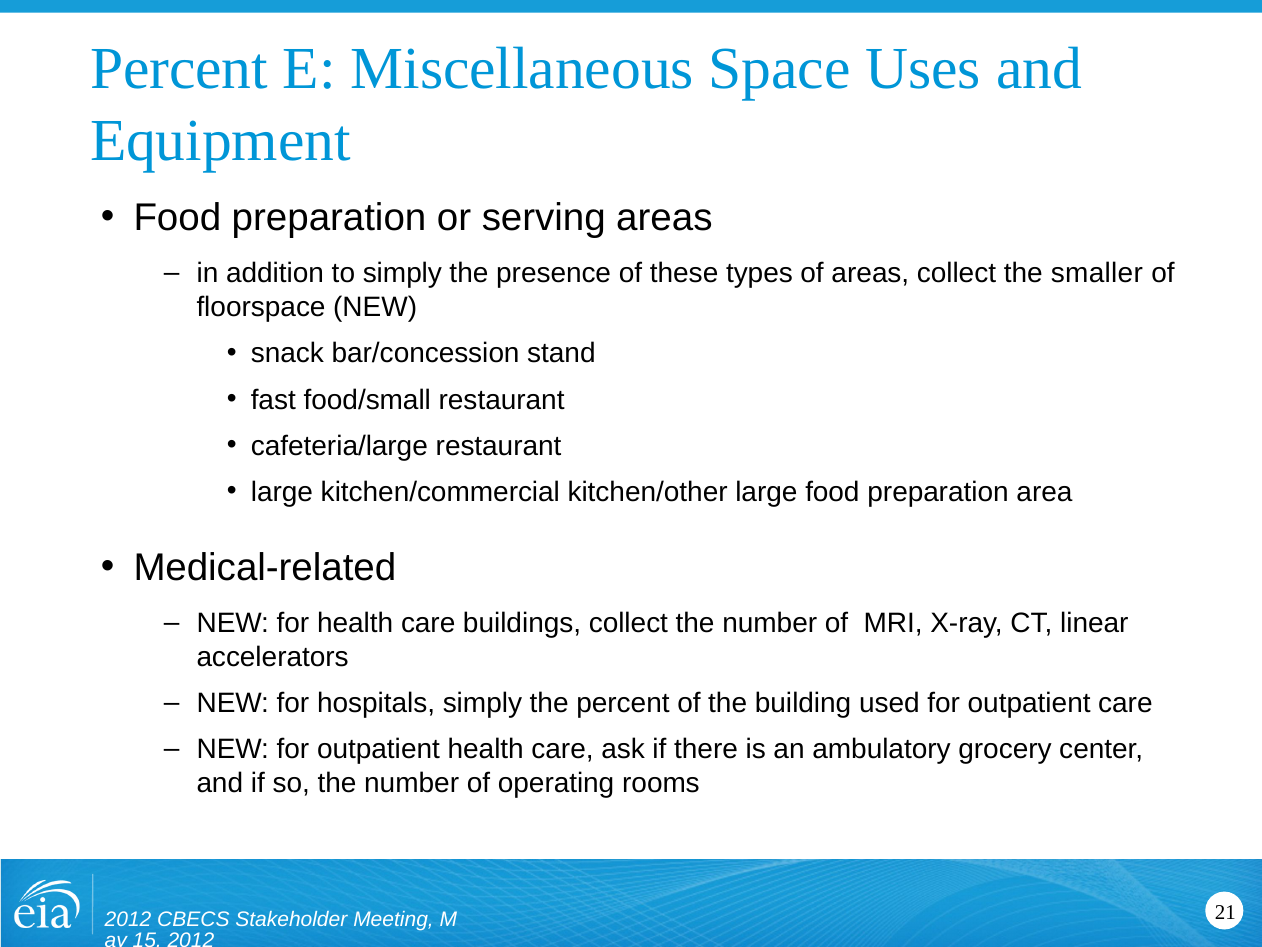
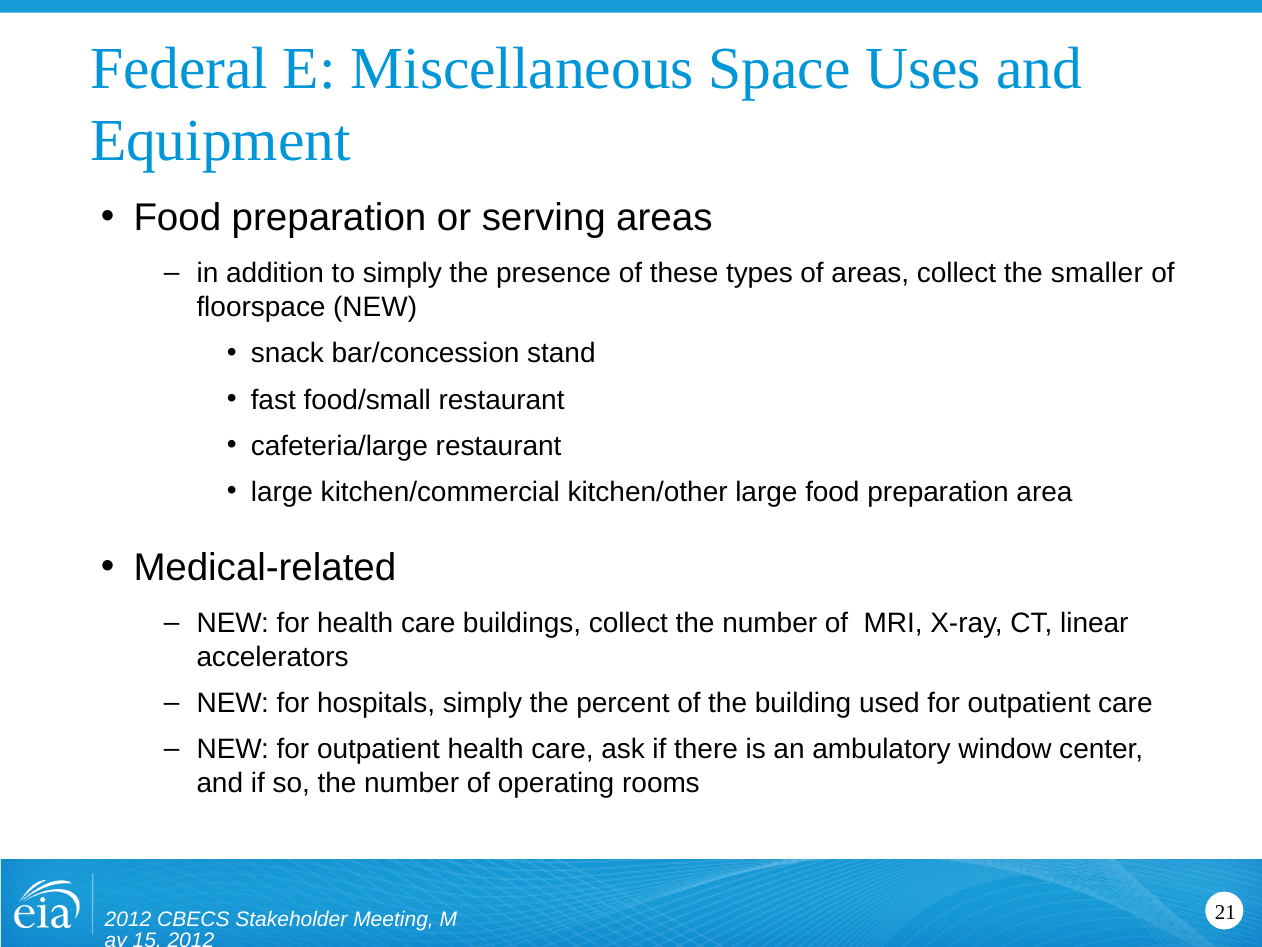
Percent at (179, 69): Percent -> Federal
grocery: grocery -> window
